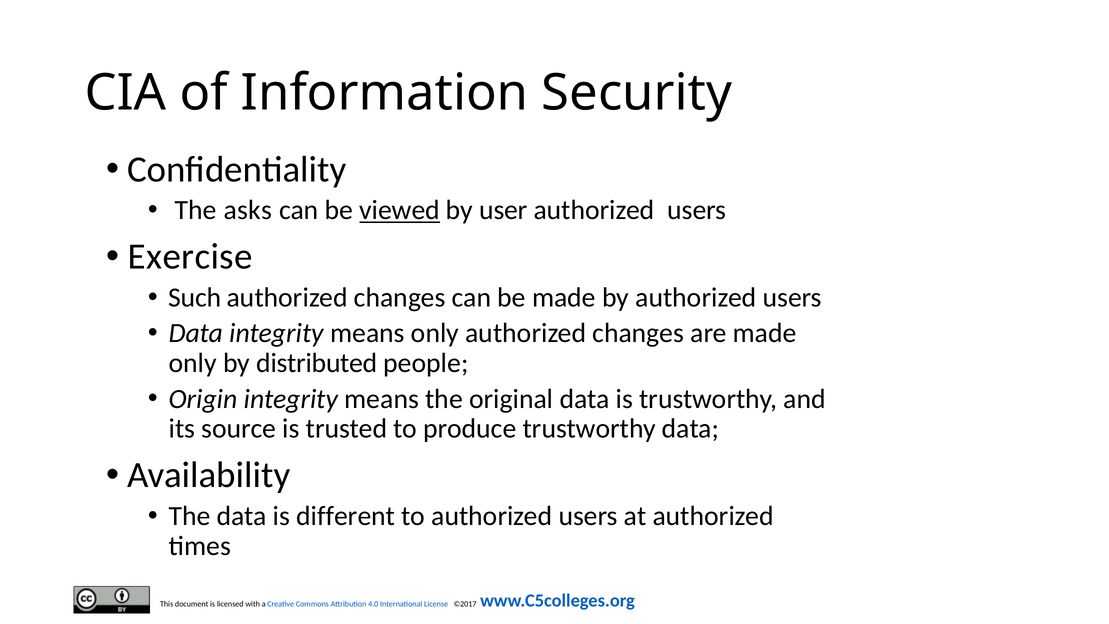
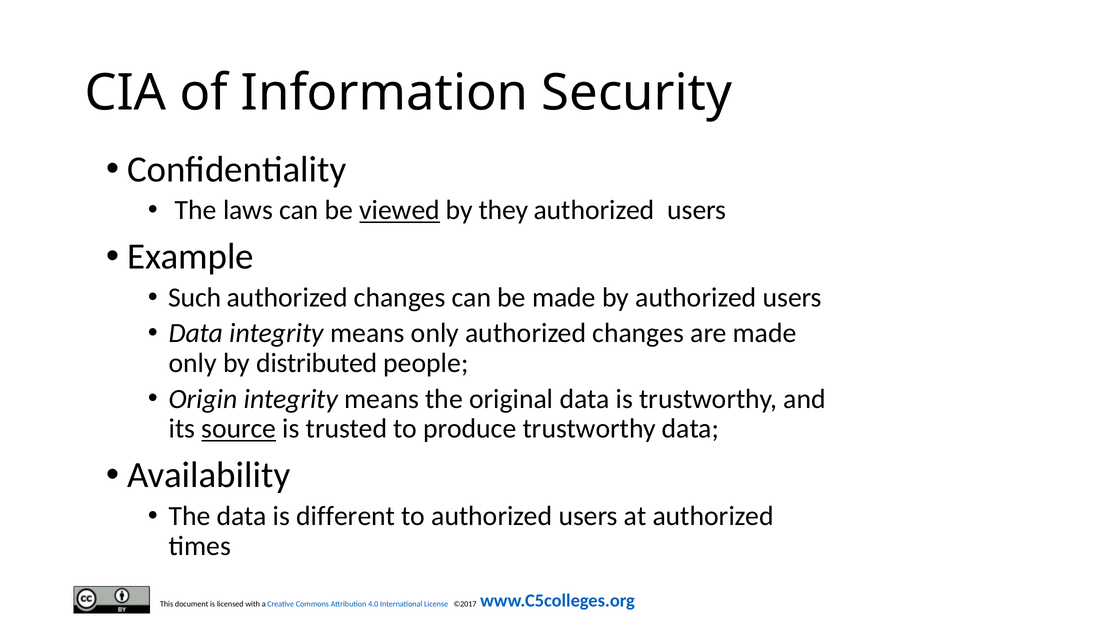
asks: asks -> laws
user: user -> they
Exercise: Exercise -> Example
source underline: none -> present
